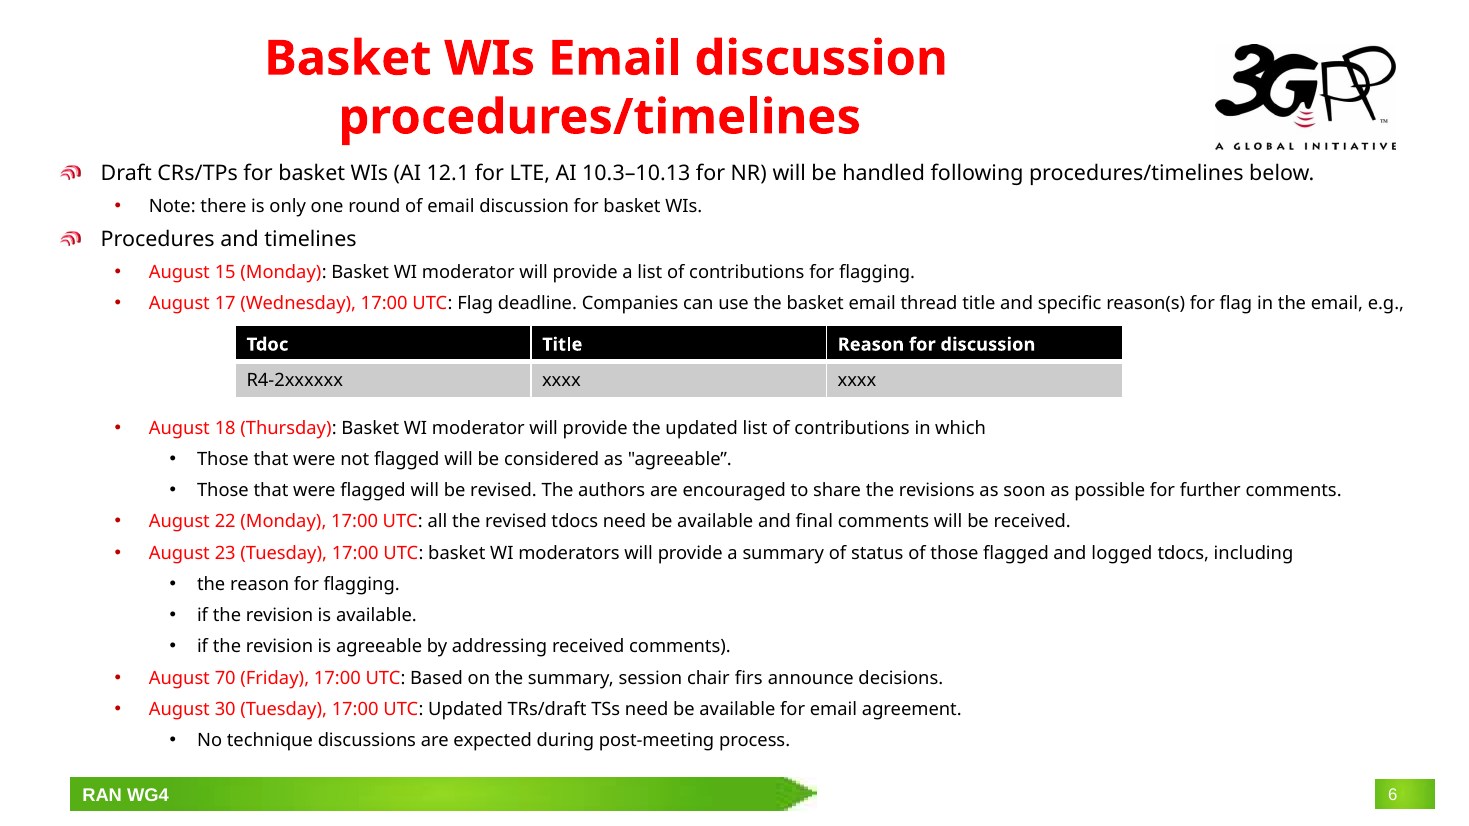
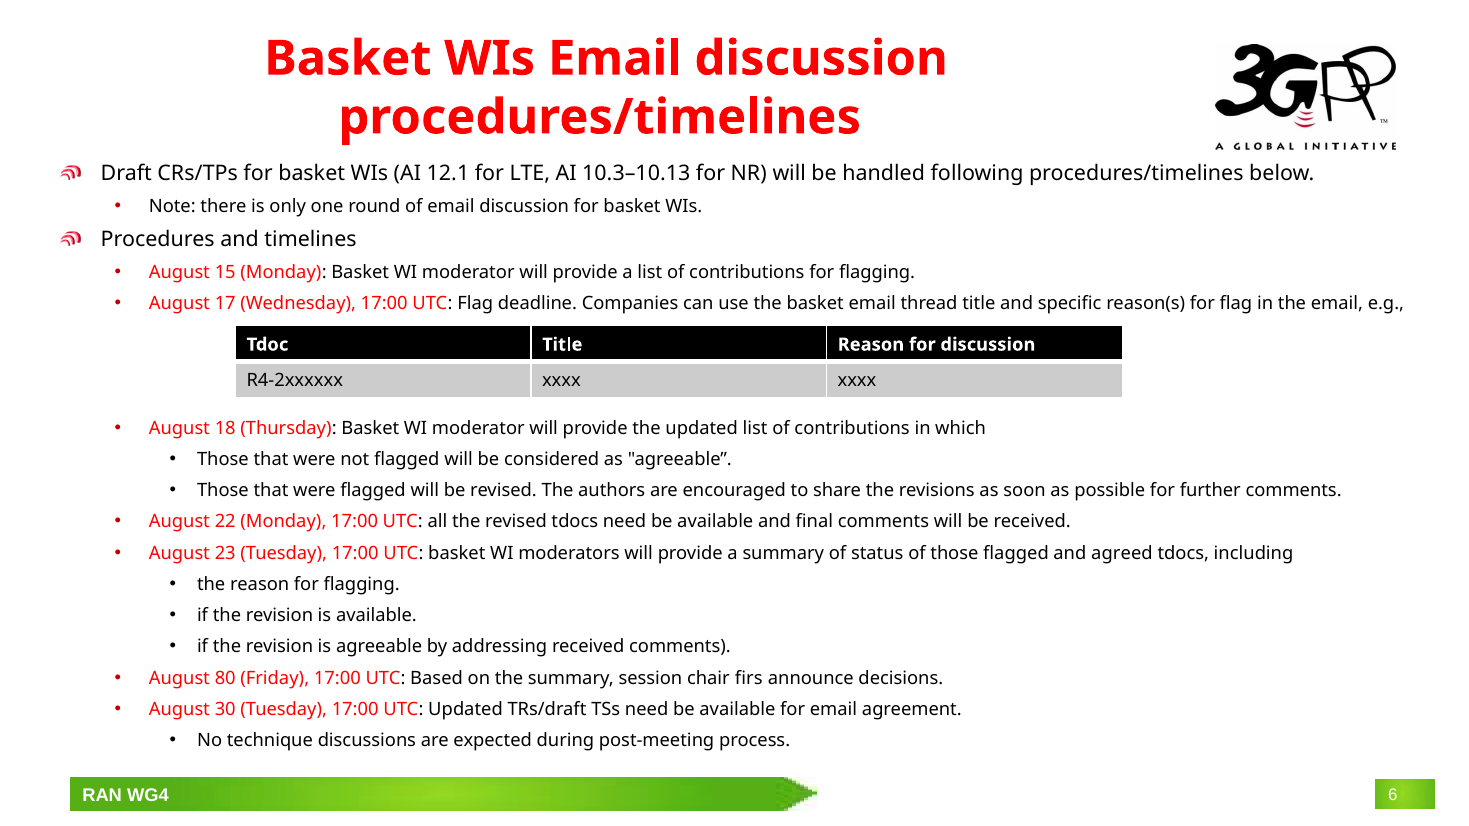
logged: logged -> agreed
70: 70 -> 80
